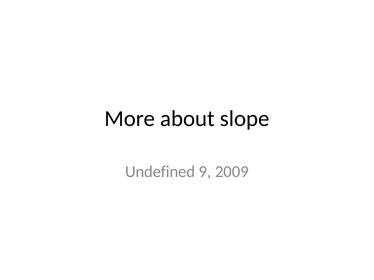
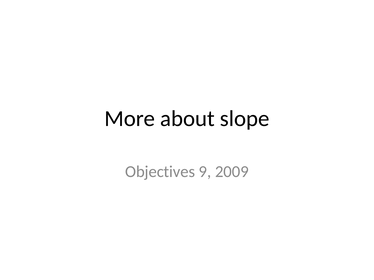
Undefined: Undefined -> Objectives
